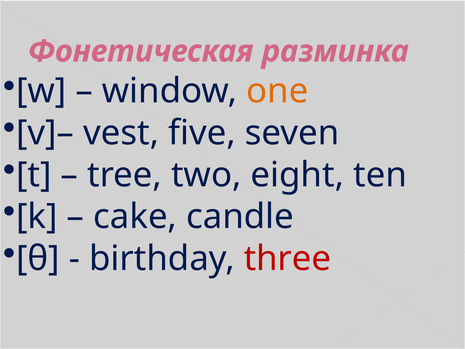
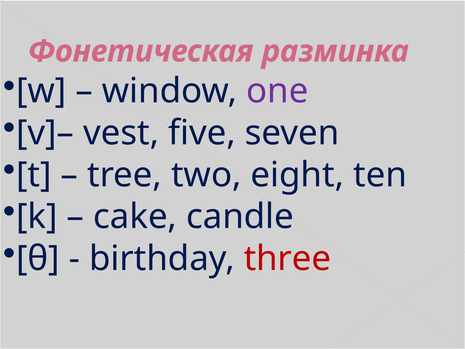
one colour: orange -> purple
